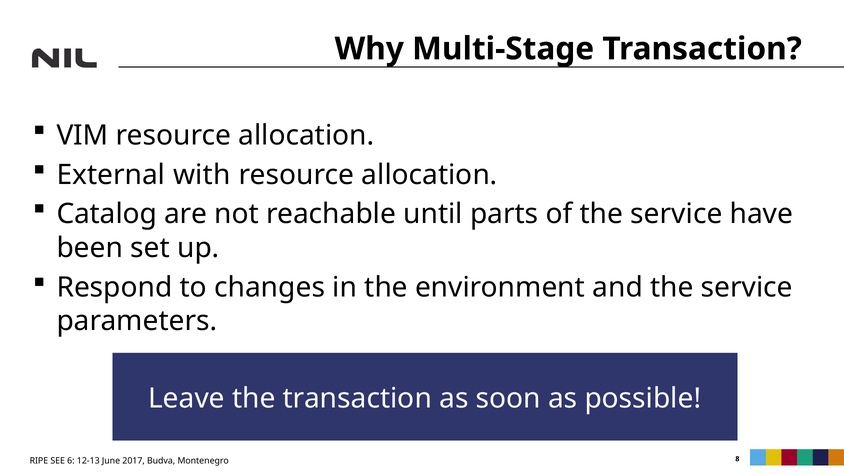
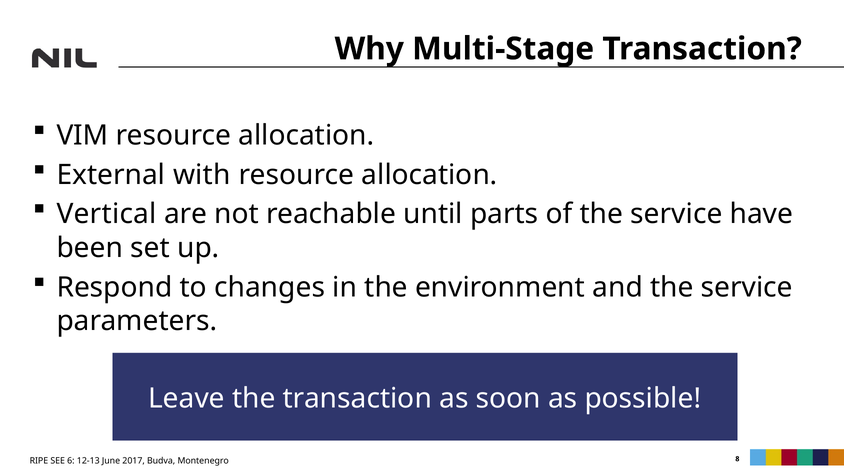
Catalog: Catalog -> Vertical
